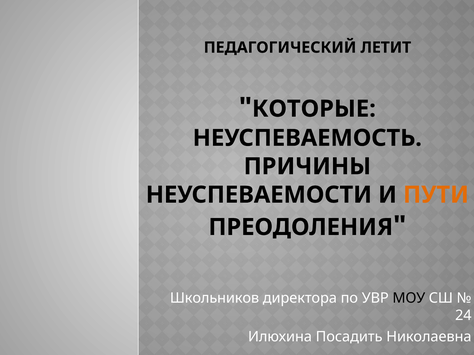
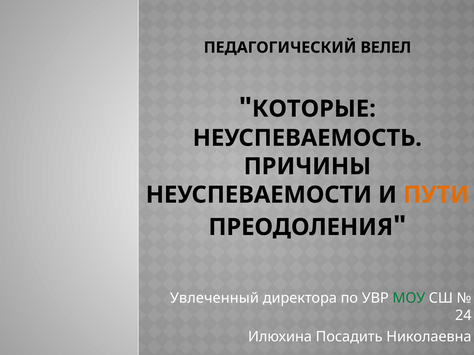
ЛЕТИТ: ЛЕТИТ -> ВЕЛЕЛ
Школьников: Школьников -> Увлеченный
МОУ colour: black -> green
